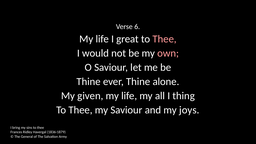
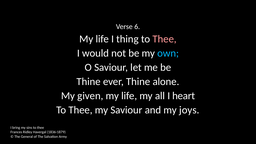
great: great -> thing
own colour: pink -> light blue
thing: thing -> heart
